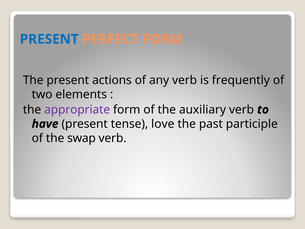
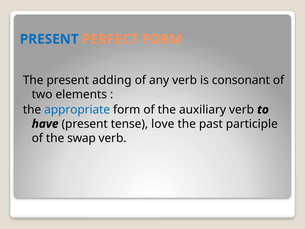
actions: actions -> adding
frequently: frequently -> consonant
appropriate colour: purple -> blue
